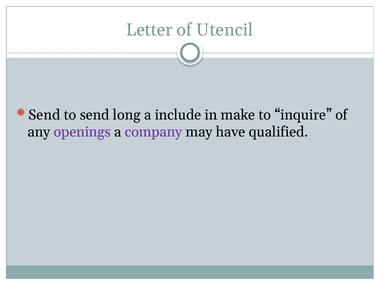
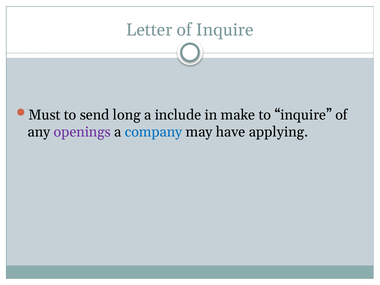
of Utencil: Utencil -> Inquire
Send at (44, 115): Send -> Must
company colour: purple -> blue
qualified: qualified -> applying
